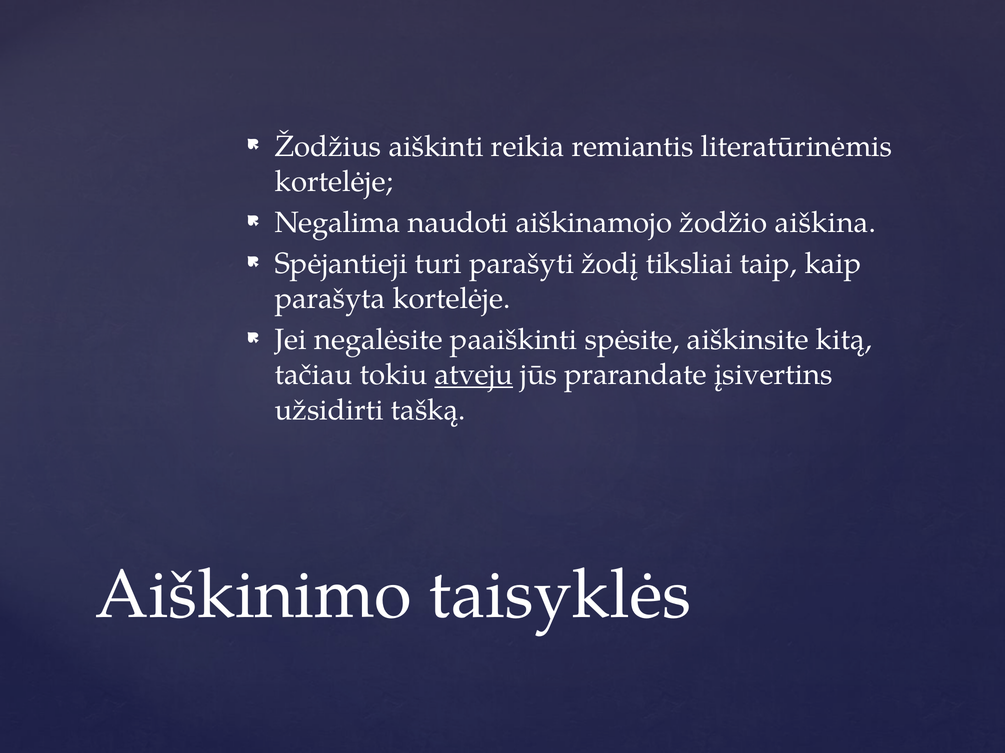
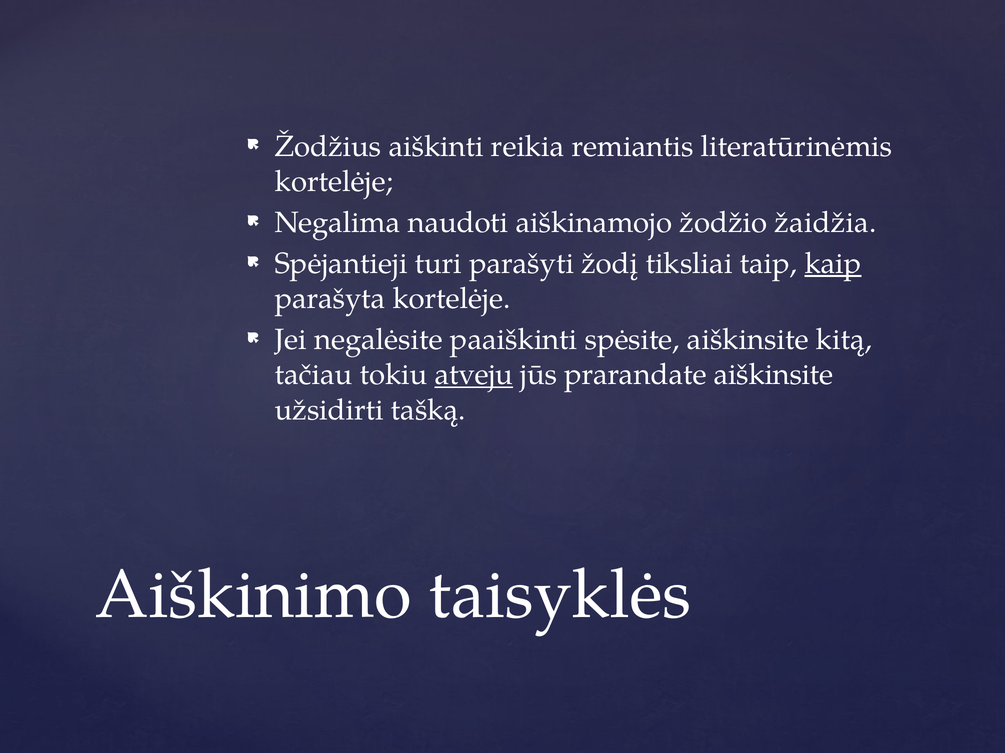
aiškina: aiškina -> žaidžia
kaip underline: none -> present
prarandate įsivertins: įsivertins -> aiškinsite
